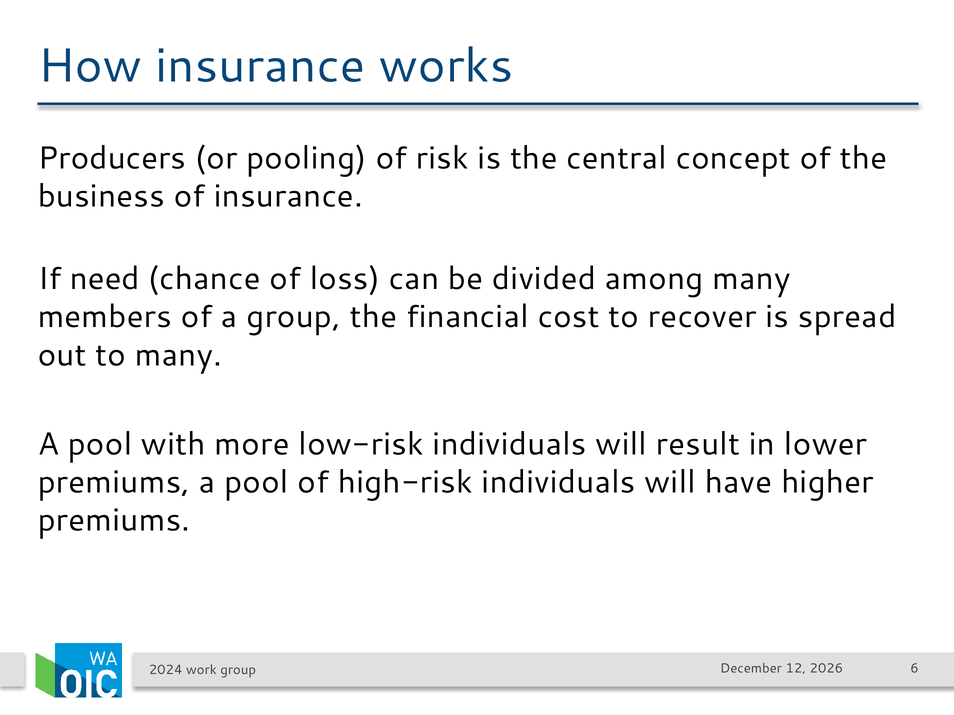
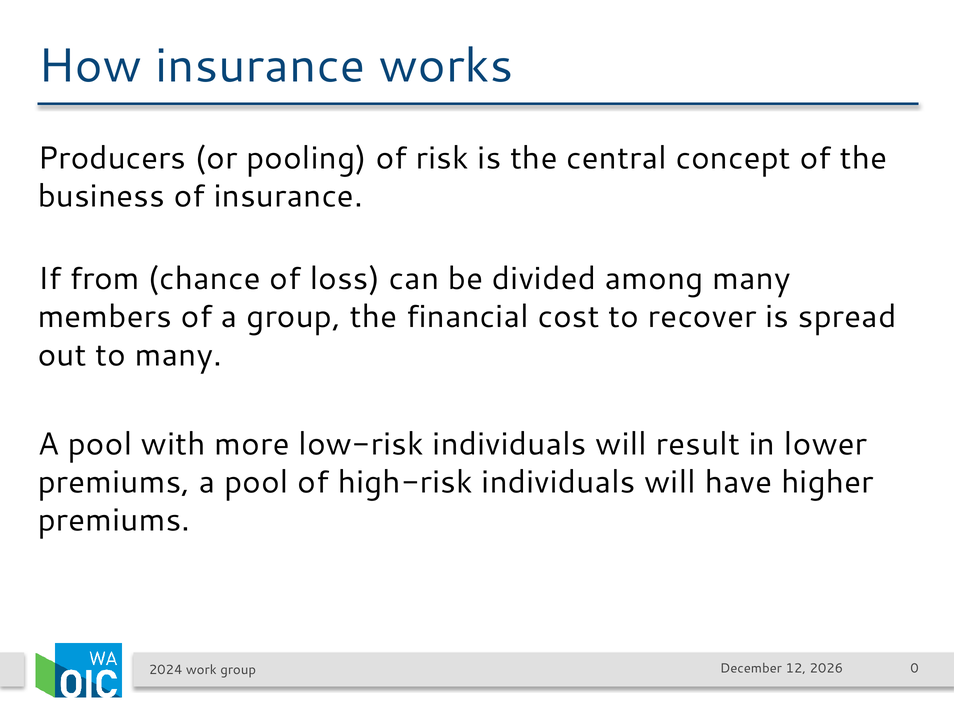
need: need -> from
6: 6 -> 0
